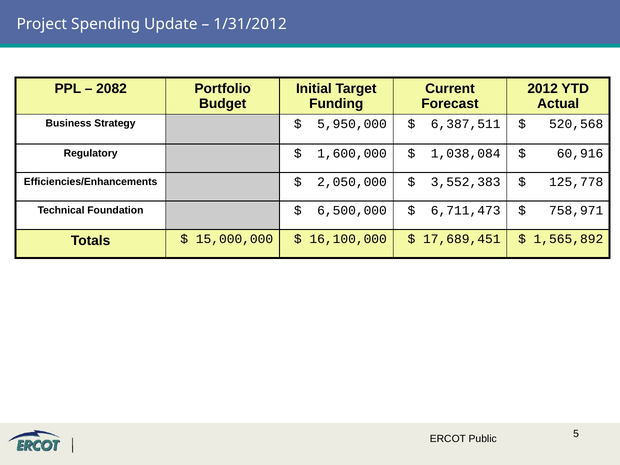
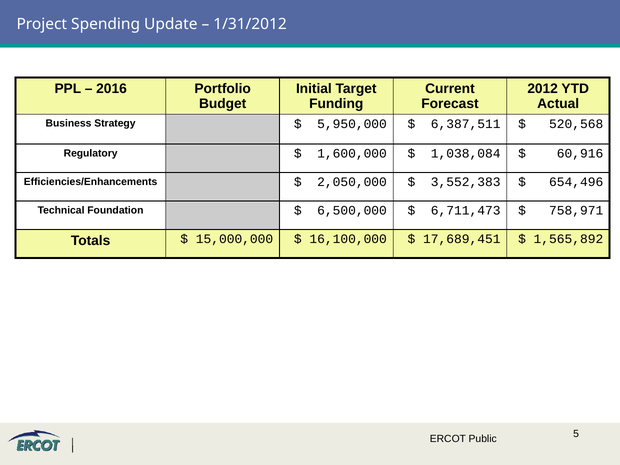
2082: 2082 -> 2016
125,778: 125,778 -> 654,496
